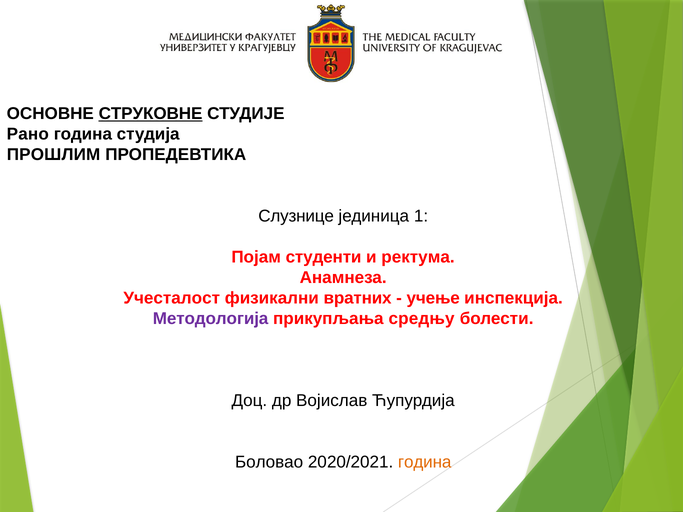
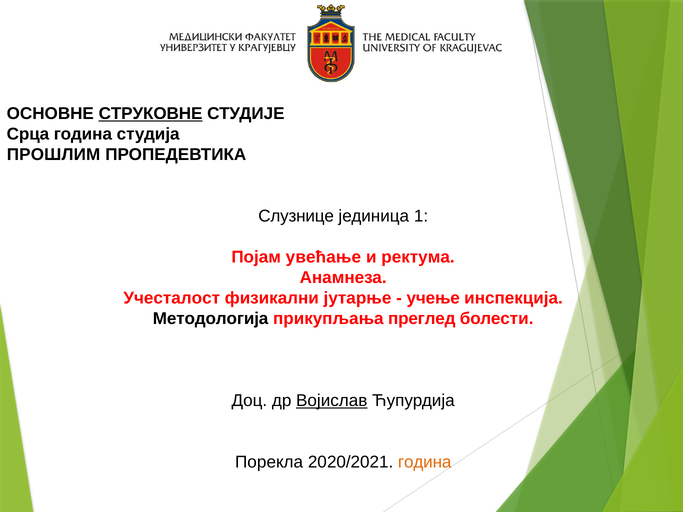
Рано: Рано -> Срца
студенти: студенти -> увећање
вратних: вратних -> јутарње
Методологија colour: purple -> black
средњу: средњу -> преглед
Војислав underline: none -> present
Боловао: Боловао -> Порекла
